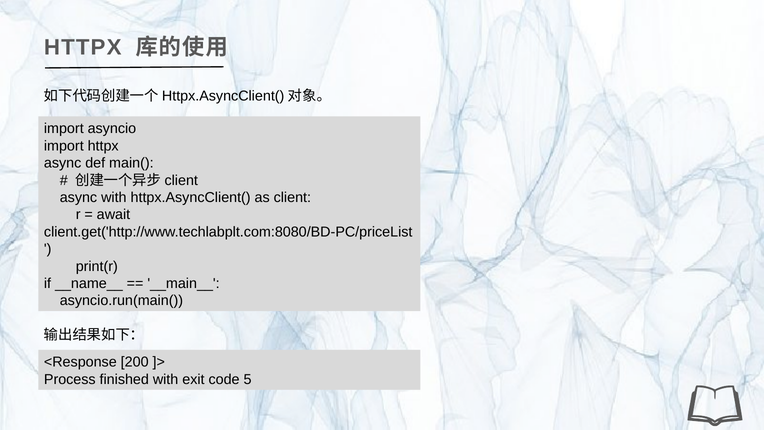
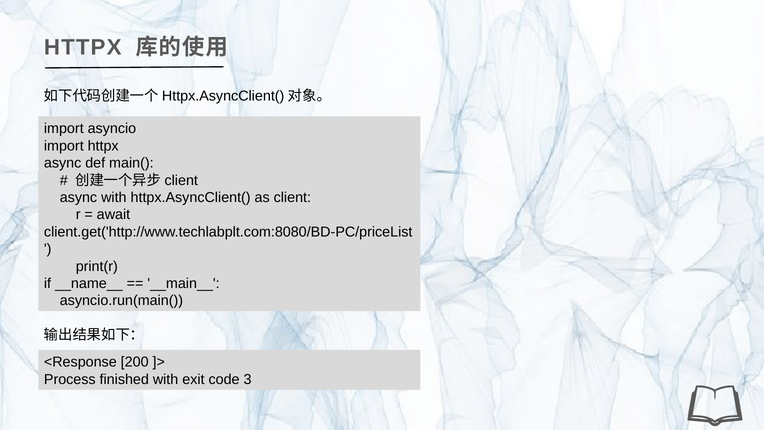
5: 5 -> 3
